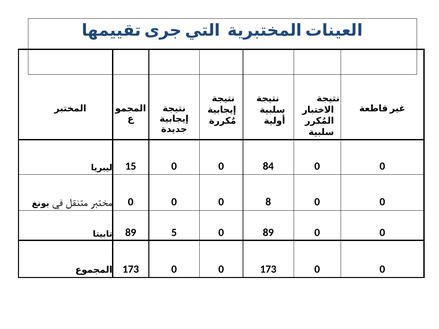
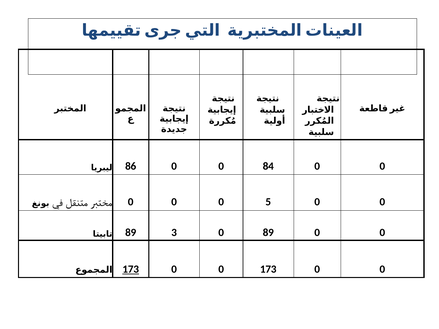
15: 15 -> 86
8: 8 -> 5
5: 5 -> 3
173 at (131, 269) underline: none -> present
